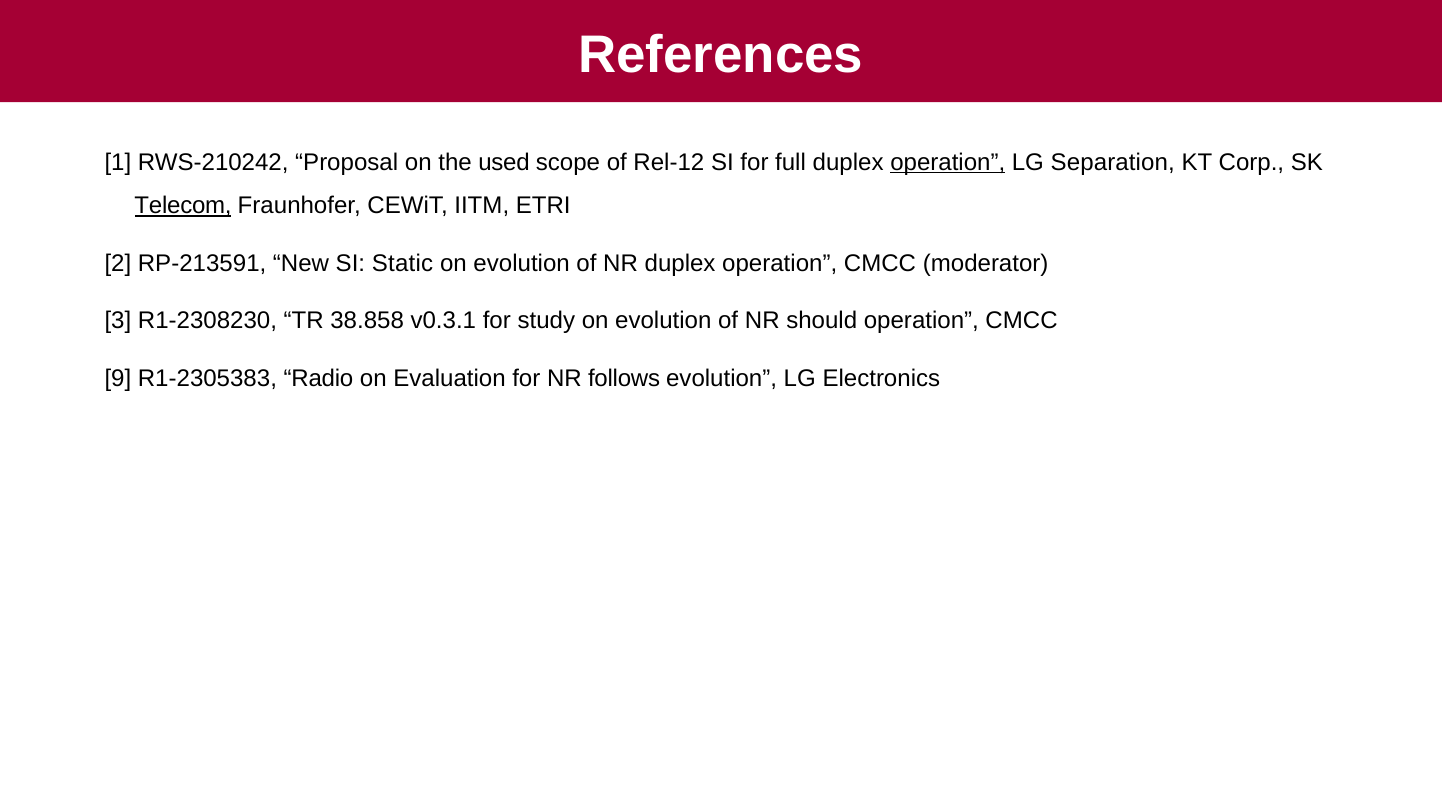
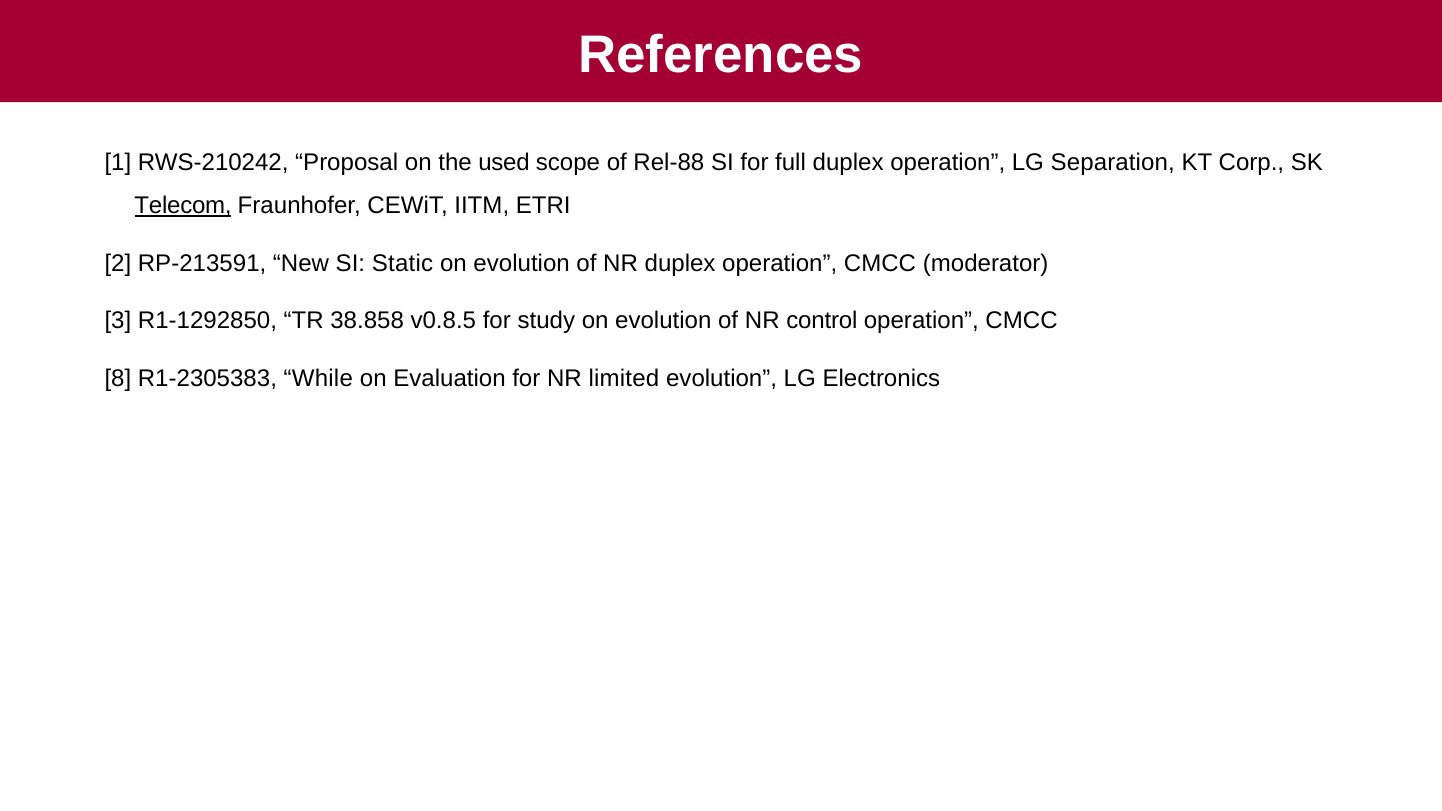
Rel-12: Rel-12 -> Rel-88
operation at (948, 162) underline: present -> none
R1-2308230: R1-2308230 -> R1-1292850
v0.3.1: v0.3.1 -> v0.8.5
should: should -> control
9: 9 -> 8
Radio: Radio -> While
follows: follows -> limited
